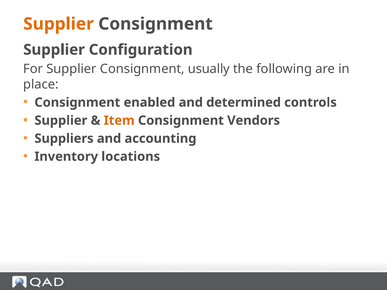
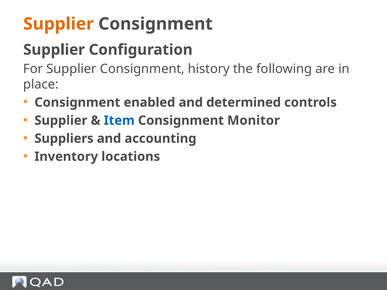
usually: usually -> history
Item colour: orange -> blue
Vendors: Vendors -> Monitor
